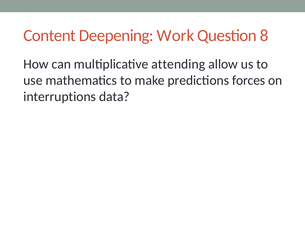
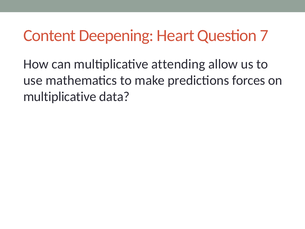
Work: Work -> Heart
8: 8 -> 7
interruptions at (60, 97): interruptions -> multiplicative
